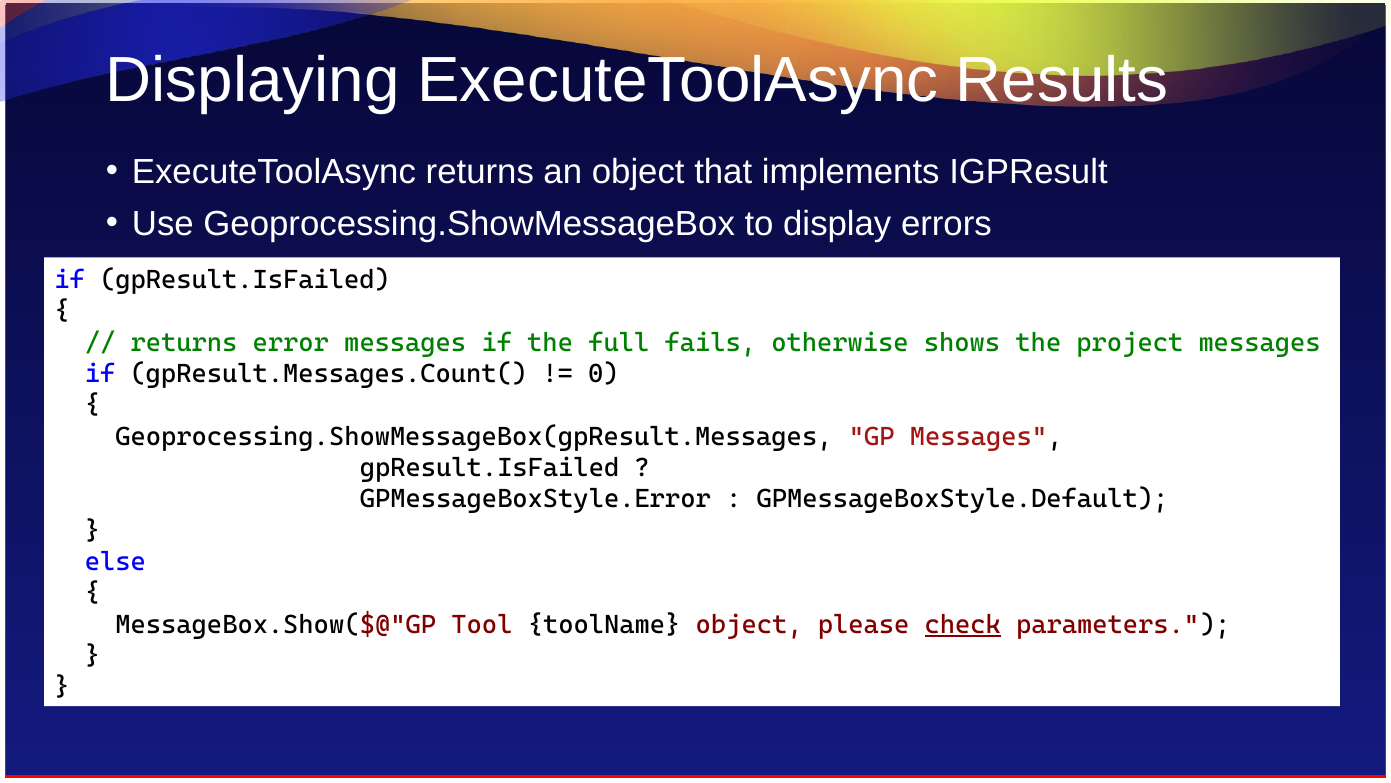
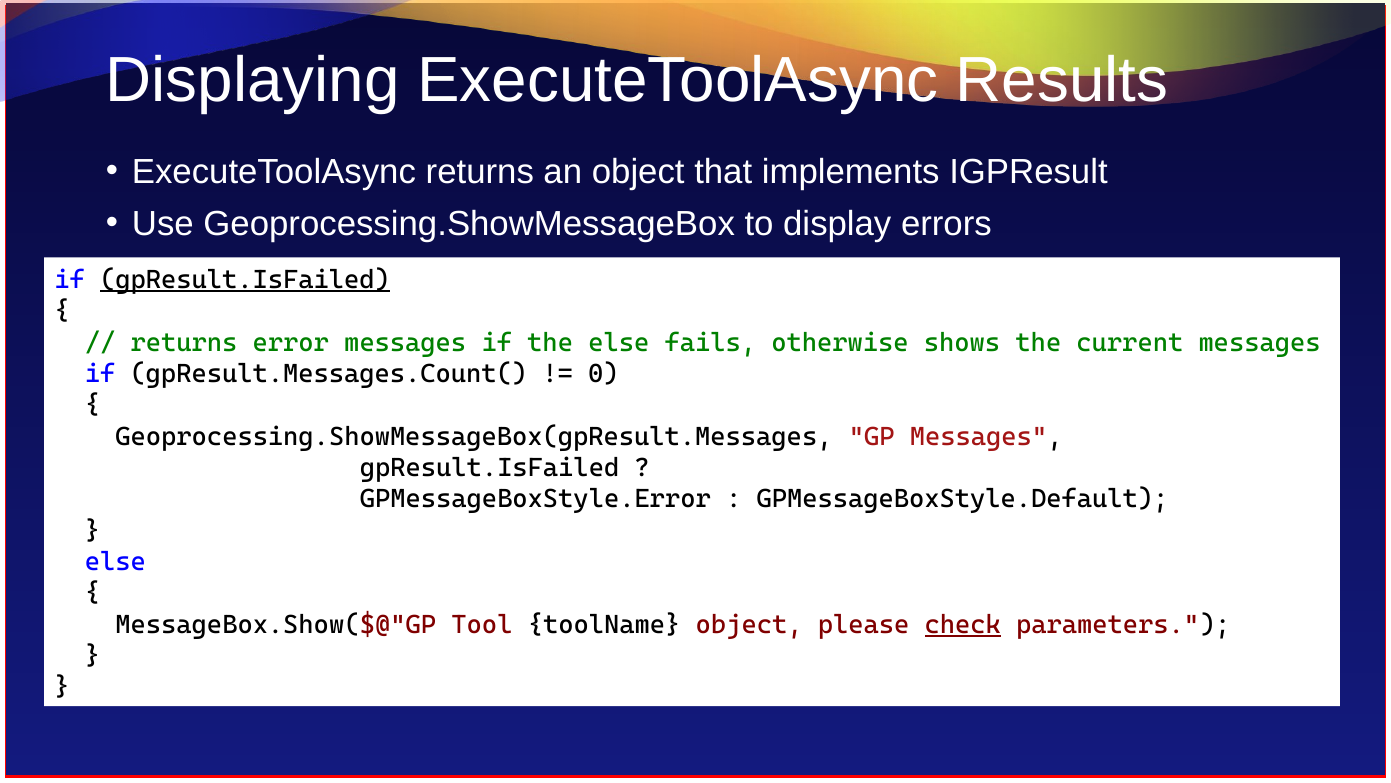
gpResult.IsFailed at (245, 280) underline: none -> present
the full: full -> else
project: project -> current
